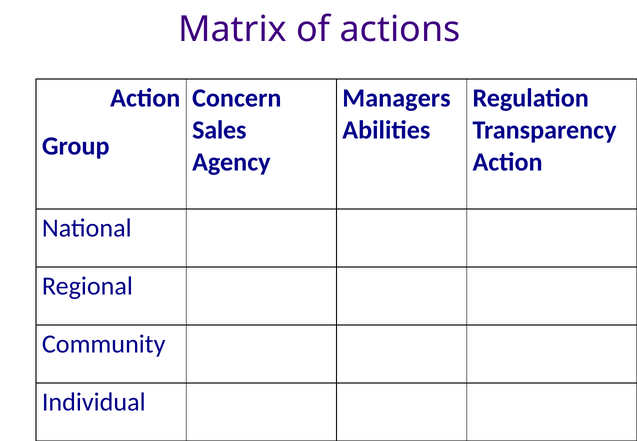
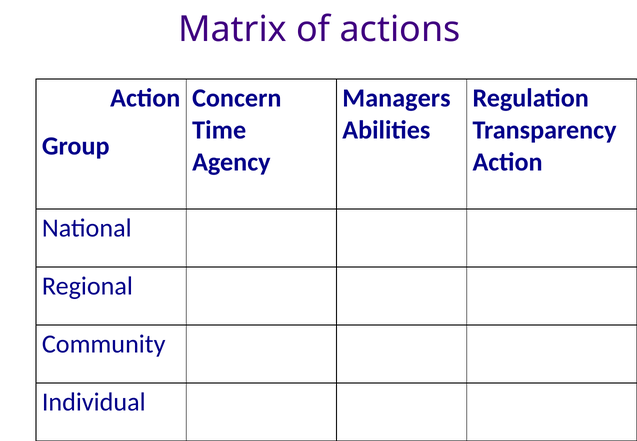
Sales: Sales -> Time
